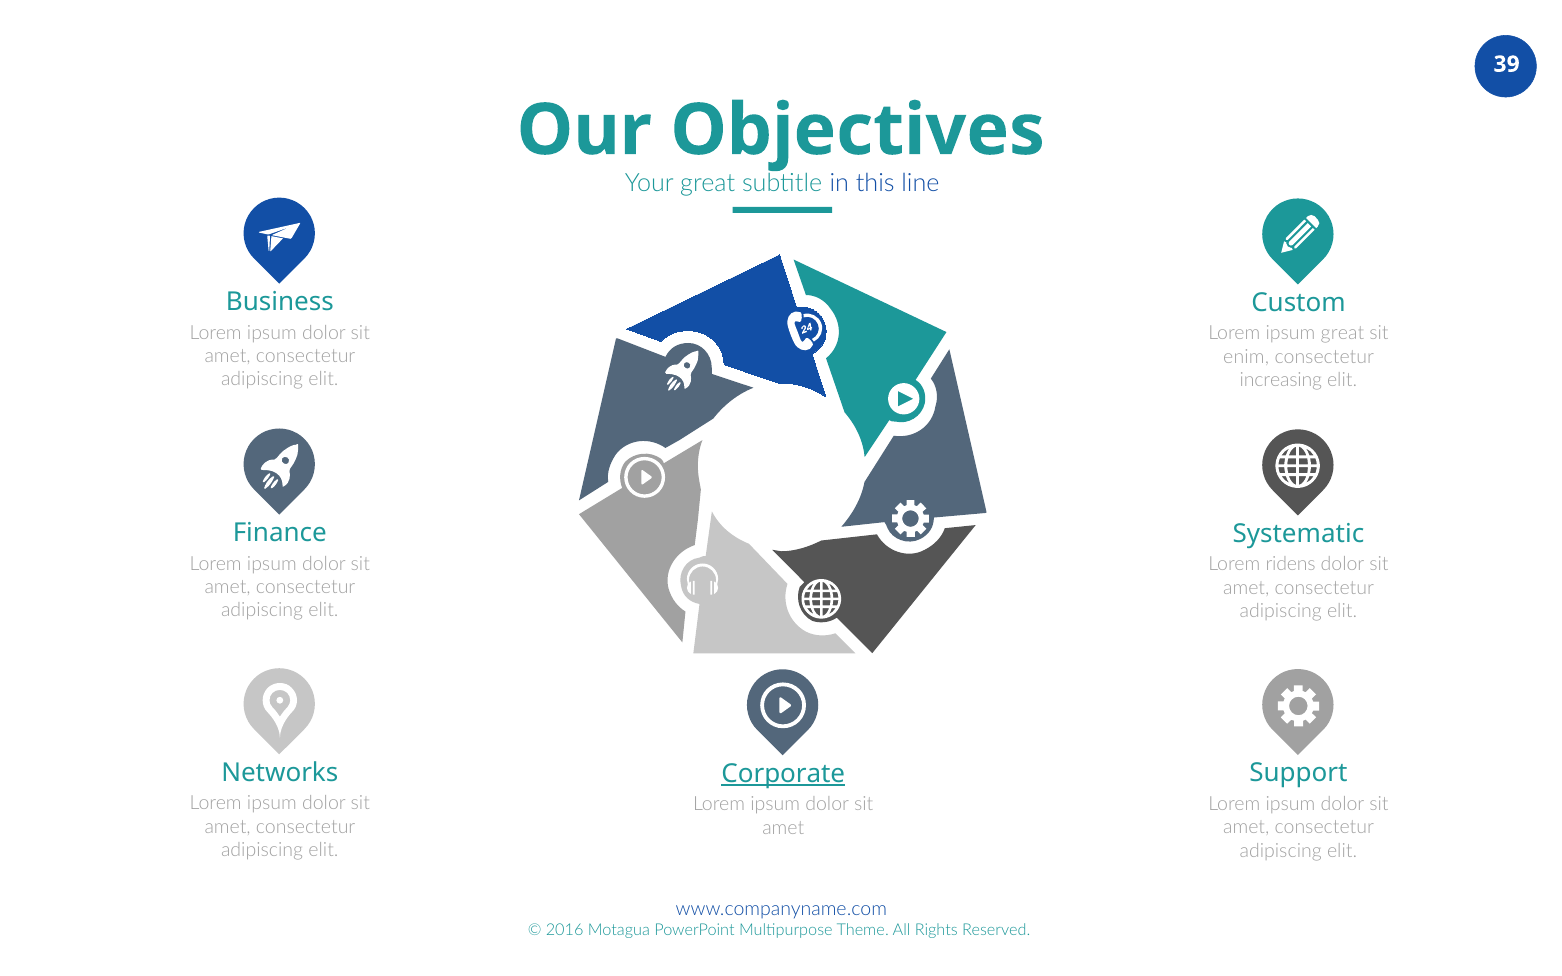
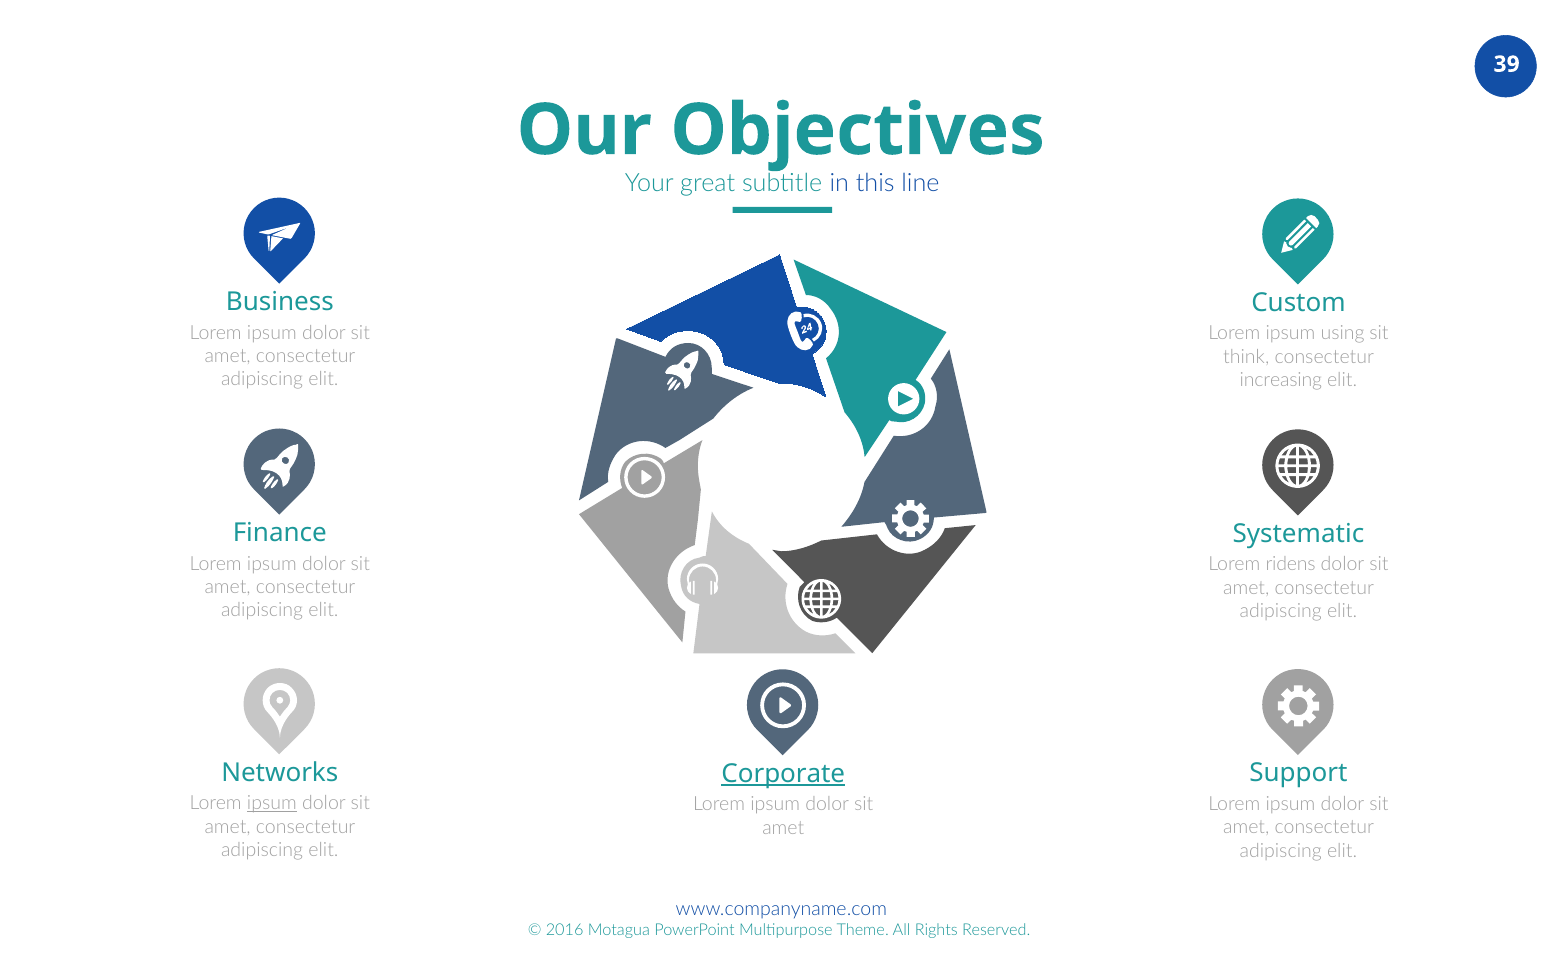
ipsum great: great -> using
enim: enim -> think
ipsum at (272, 803) underline: none -> present
